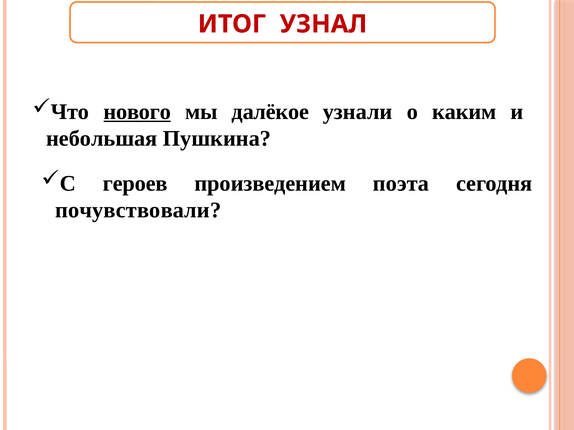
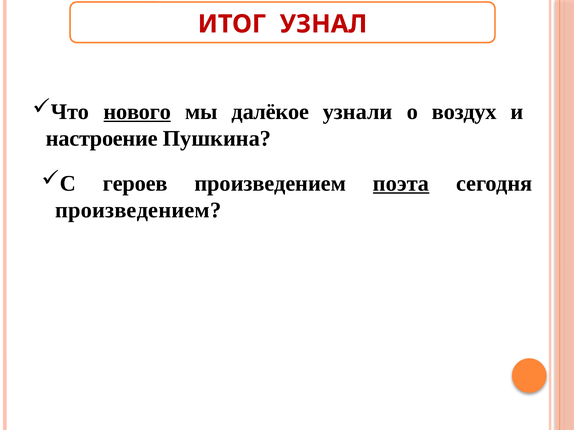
каким: каким -> воздух
небольшая: небольшая -> настроение
поэта underline: none -> present
почувствовали at (138, 210): почувствовали -> произведением
